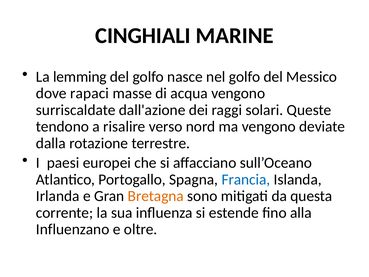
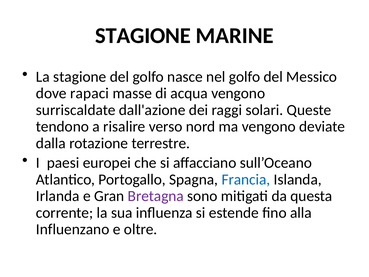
CINGHIALI at (143, 36): CINGHIALI -> STAGIONE
La lemming: lemming -> stagione
Bretagna colour: orange -> purple
